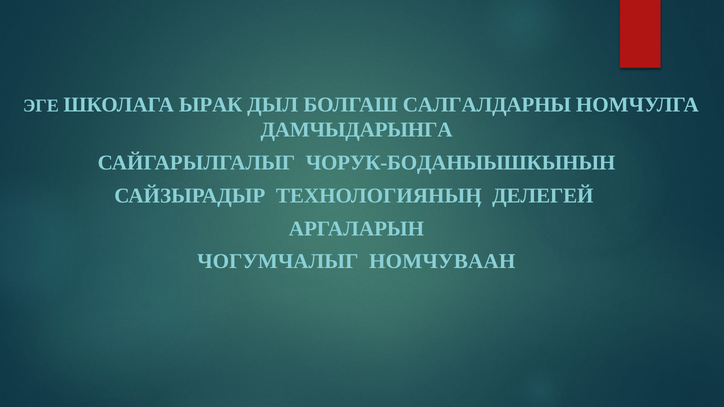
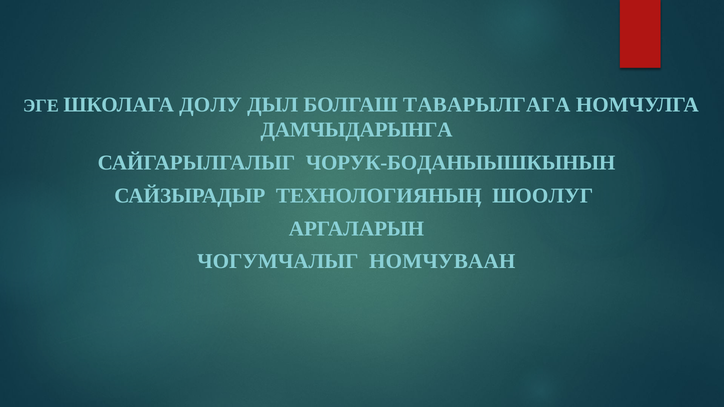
ЫРАК: ЫРАК -> ДОЛУ
САЛГАЛДАРНЫ: САЛГАЛДАРНЫ -> ТАВАРЫЛГАГА
ДЕЛЕГЕЙ: ДЕЛЕГЕЙ -> ШООЛУГ
